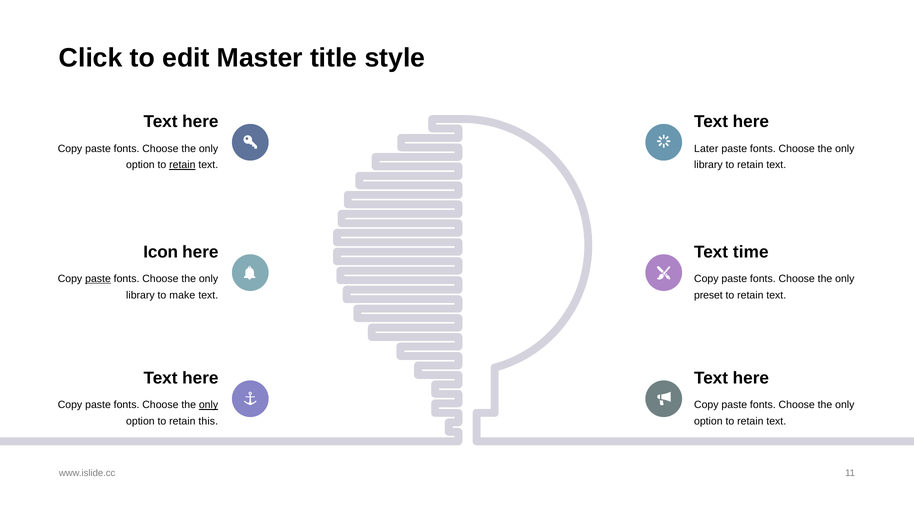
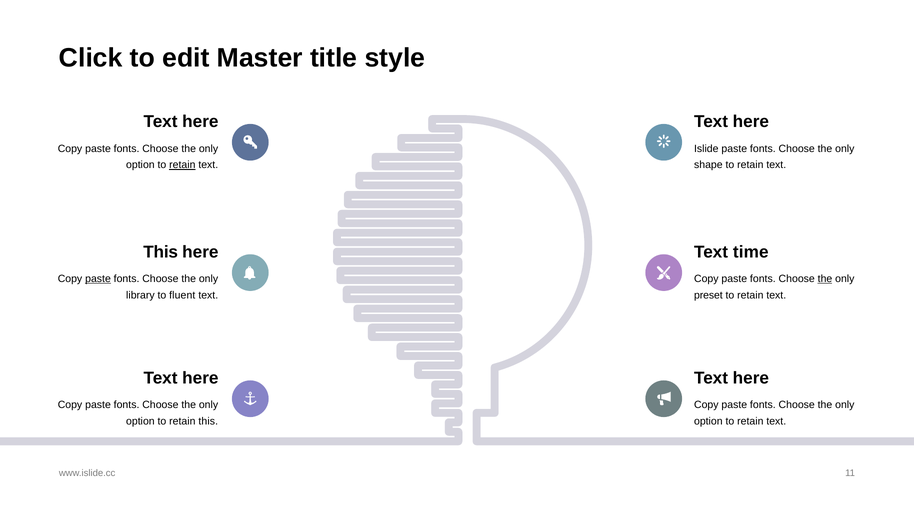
Later: Later -> Islide
library at (708, 165): library -> shape
Icon at (161, 252): Icon -> This
the at (825, 279) underline: none -> present
make: make -> fluent
only at (209, 405) underline: present -> none
